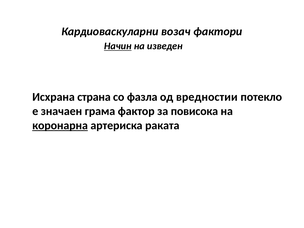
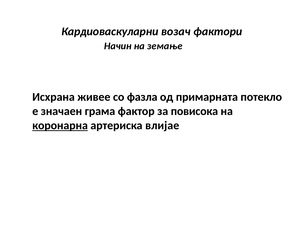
Начин underline: present -> none
изведен: изведен -> земање
страна: страна -> живее
вредностии: вредностии -> примарната
раката: раката -> влијае
